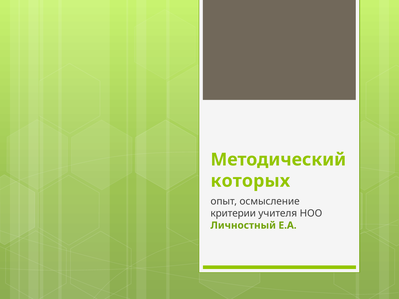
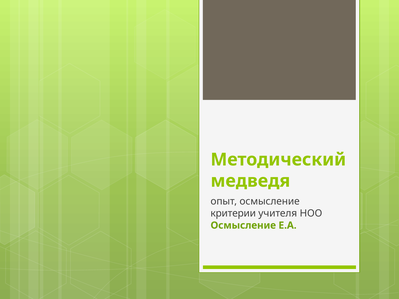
которых: которых -> медведя
Личностный at (243, 226): Личностный -> Осмысление
